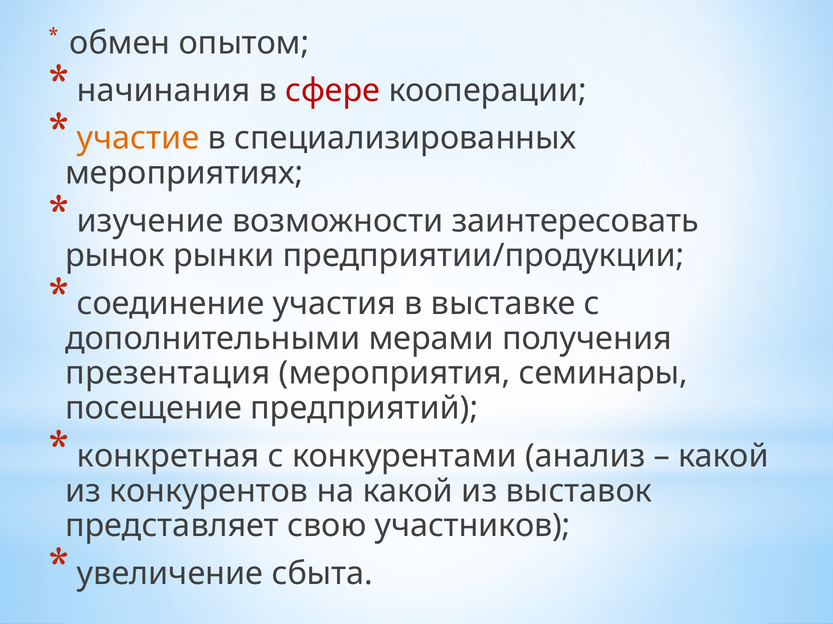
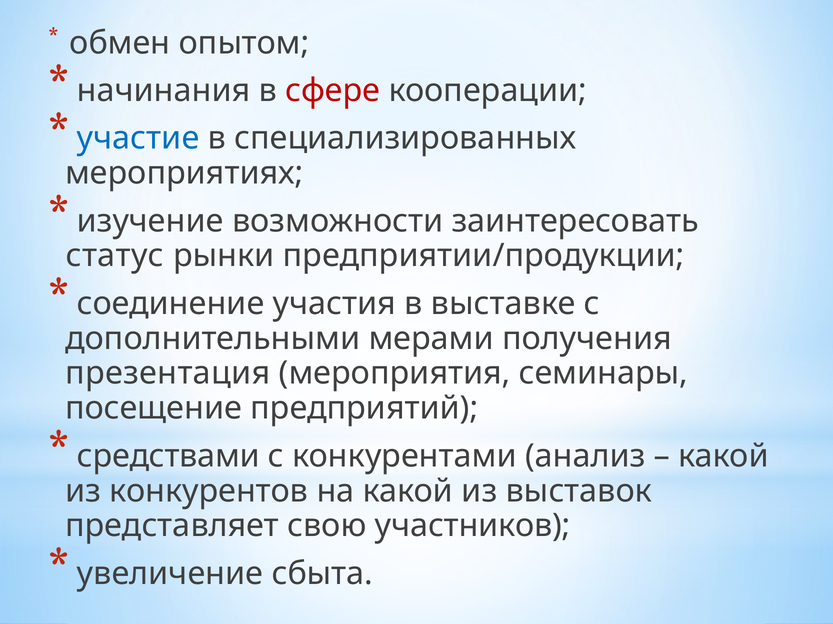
участие colour: orange -> blue
рынок: рынок -> статус
конкретная: конкретная -> средствами
